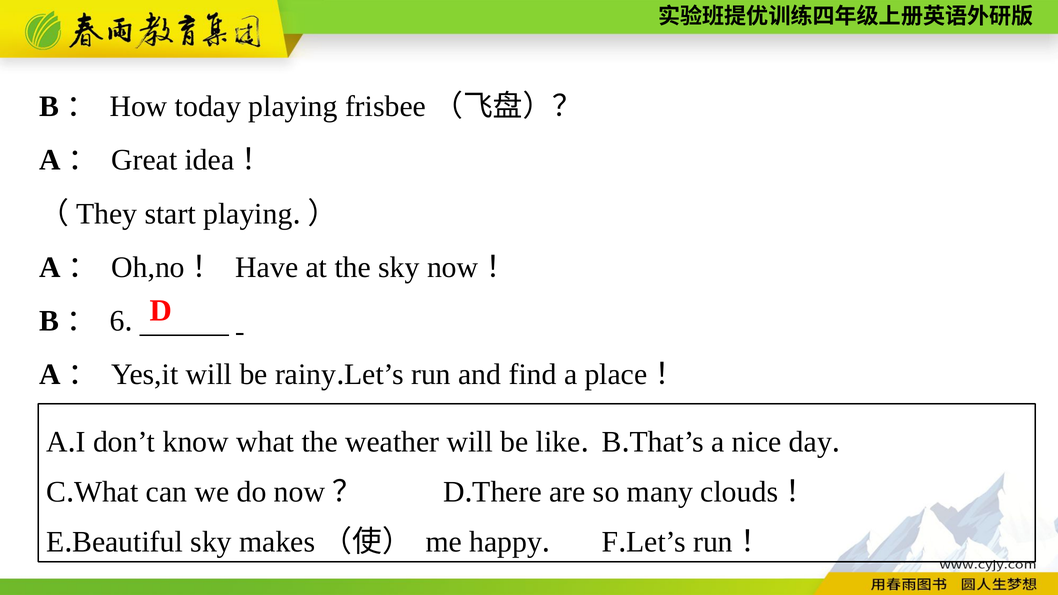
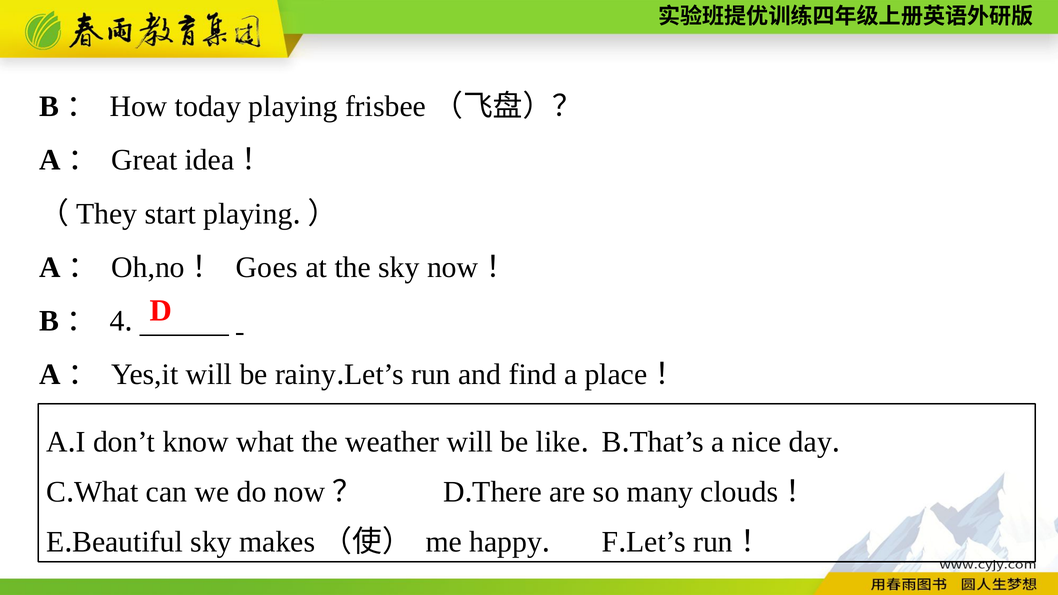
Have: Have -> Goes
6: 6 -> 4
